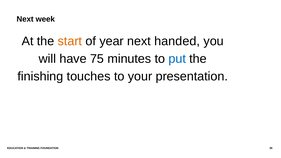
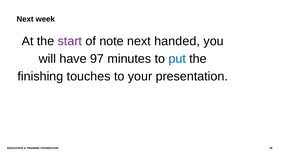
start colour: orange -> purple
year: year -> note
75: 75 -> 97
